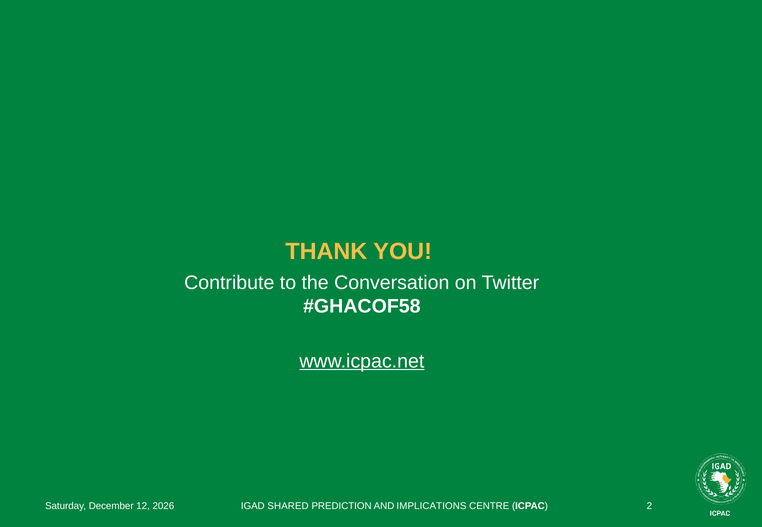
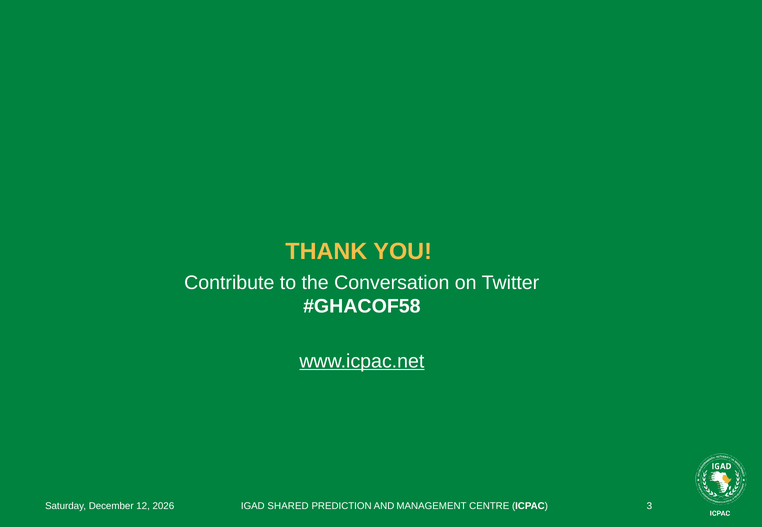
IMPLICATIONS: IMPLICATIONS -> MANAGEMENT
2: 2 -> 3
